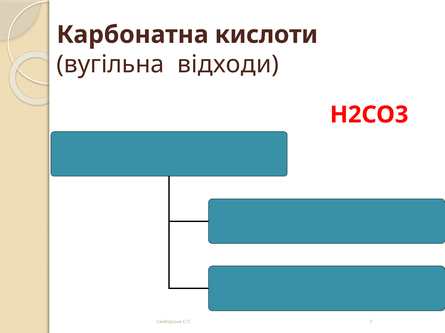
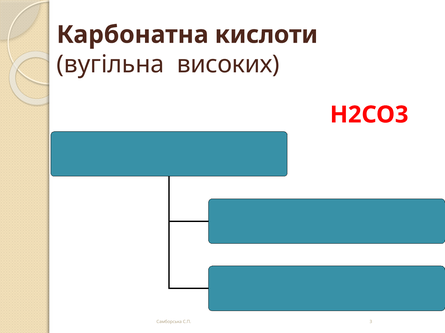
відходи: відходи -> високих
